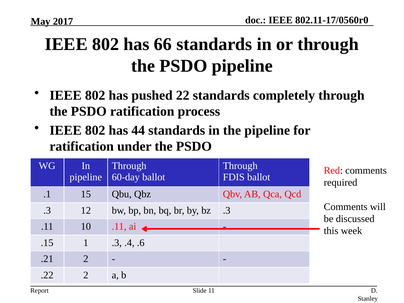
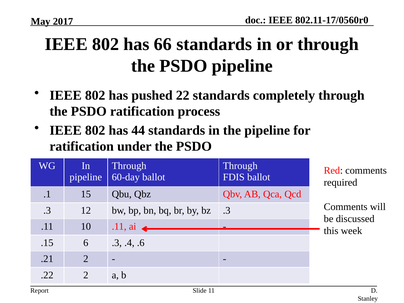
1: 1 -> 6
